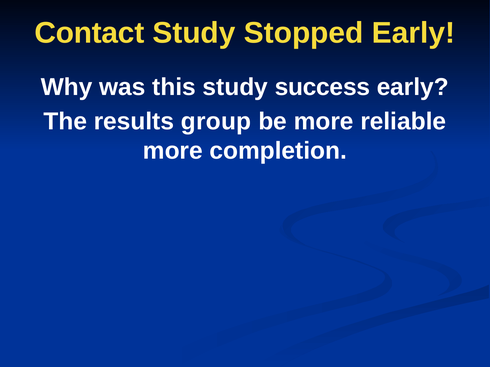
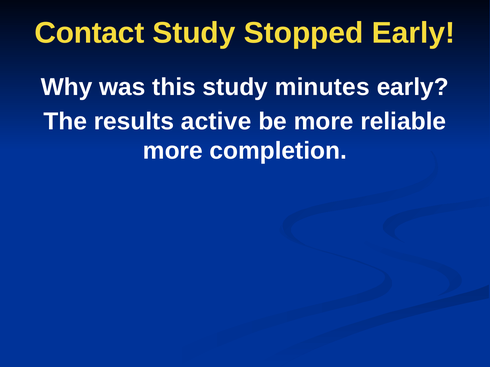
success: success -> minutes
group: group -> active
